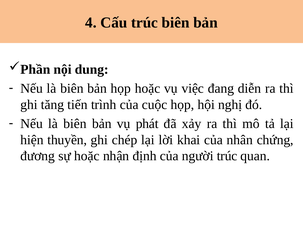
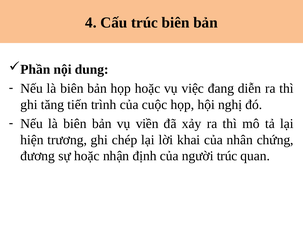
phát: phát -> viền
thuyền: thuyền -> trương
